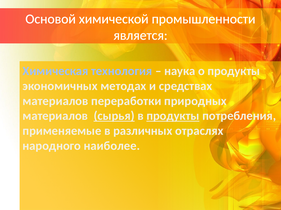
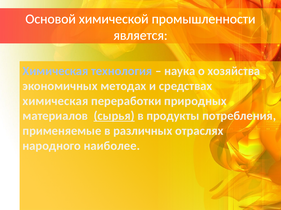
о продукты: продукты -> хозяйства
материалов at (55, 101): материалов -> химическая
продукты at (173, 116) underline: present -> none
